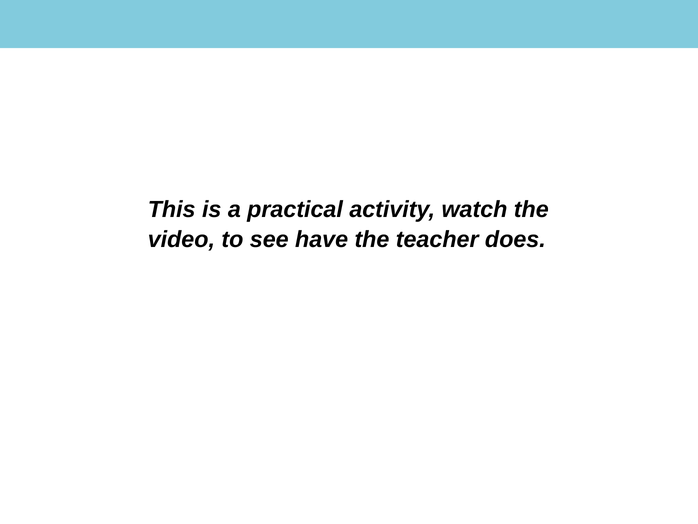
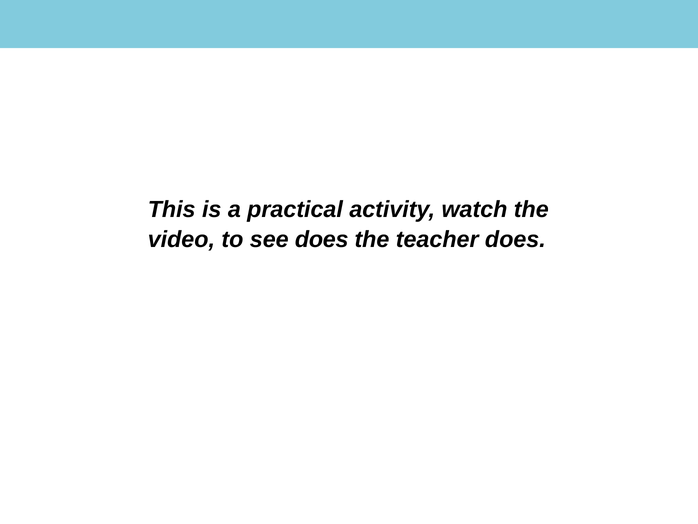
see have: have -> does
